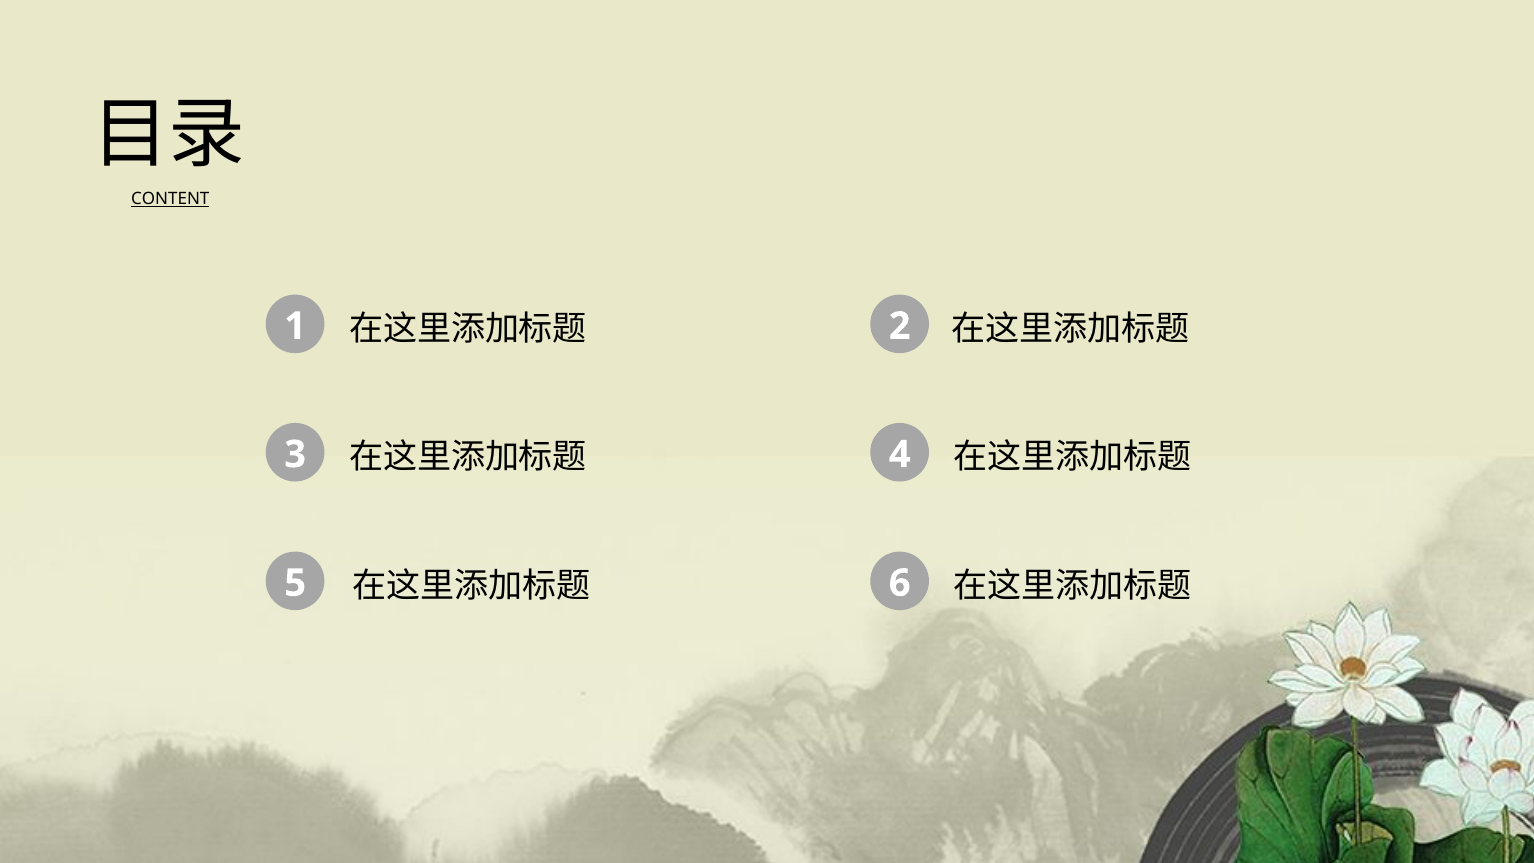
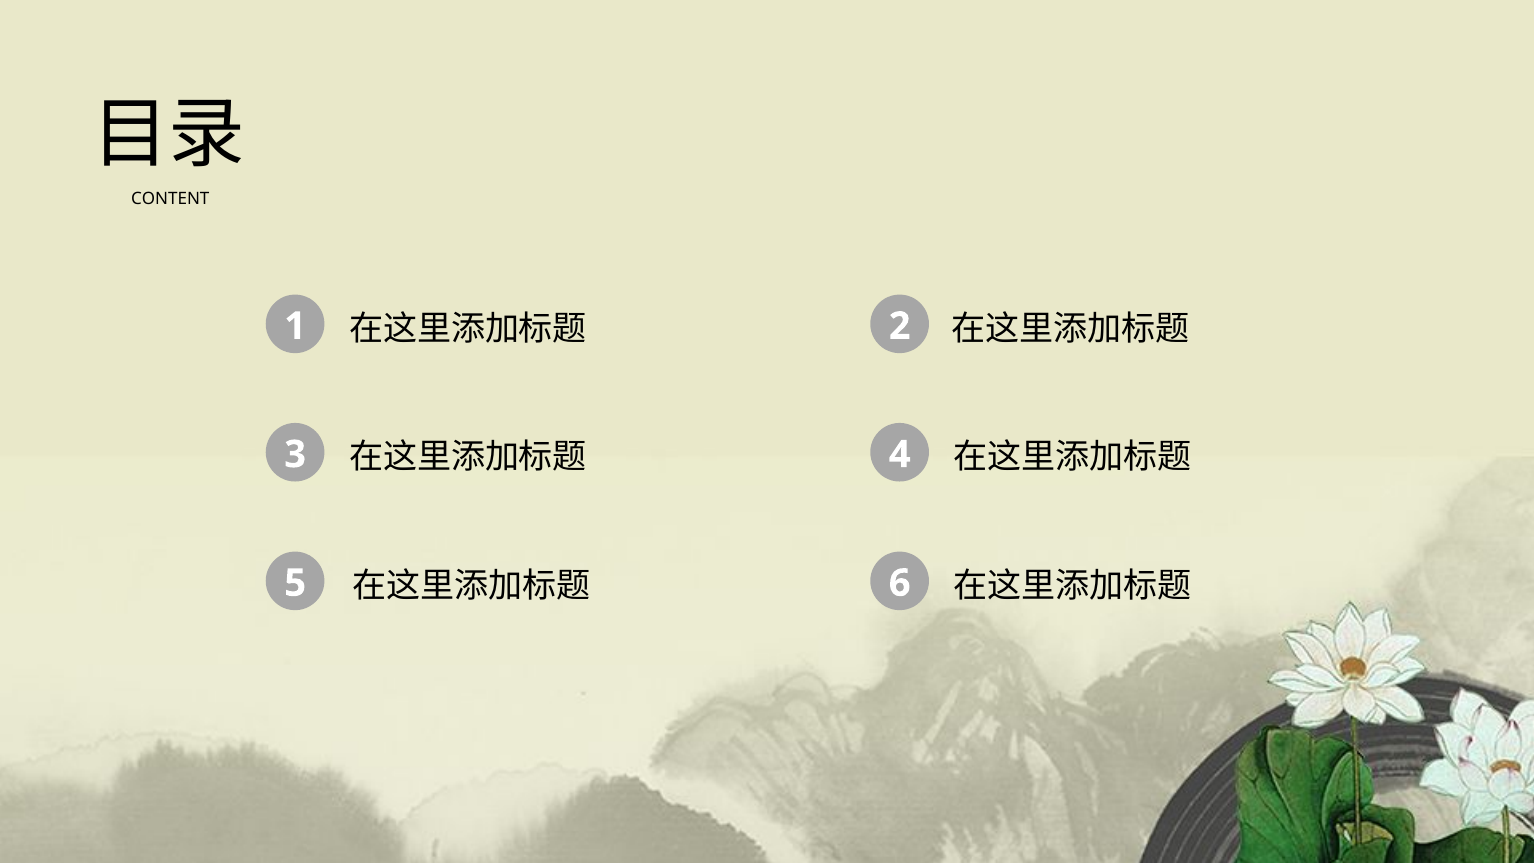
CONTENT underline: present -> none
